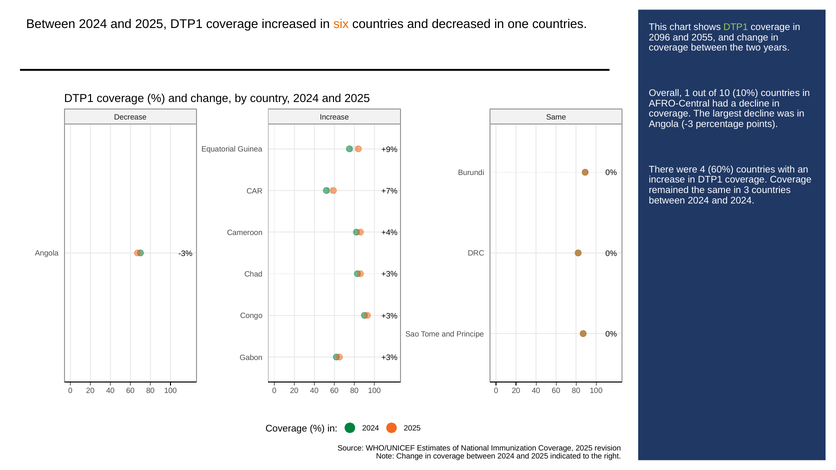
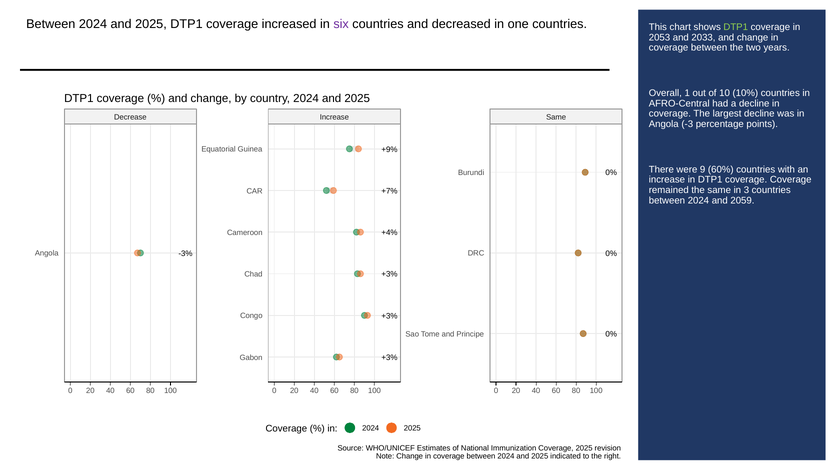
six colour: orange -> purple
2096: 2096 -> 2053
2055: 2055 -> 2033
4: 4 -> 9
and 2024: 2024 -> 2059
